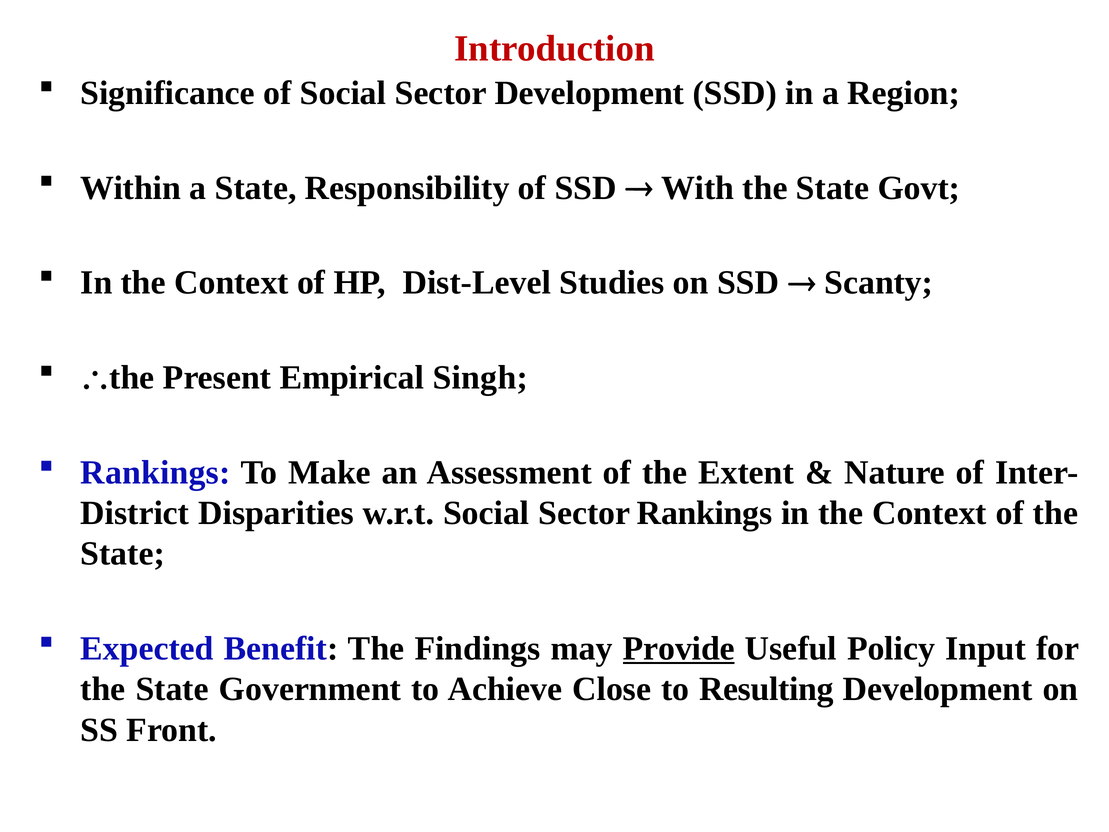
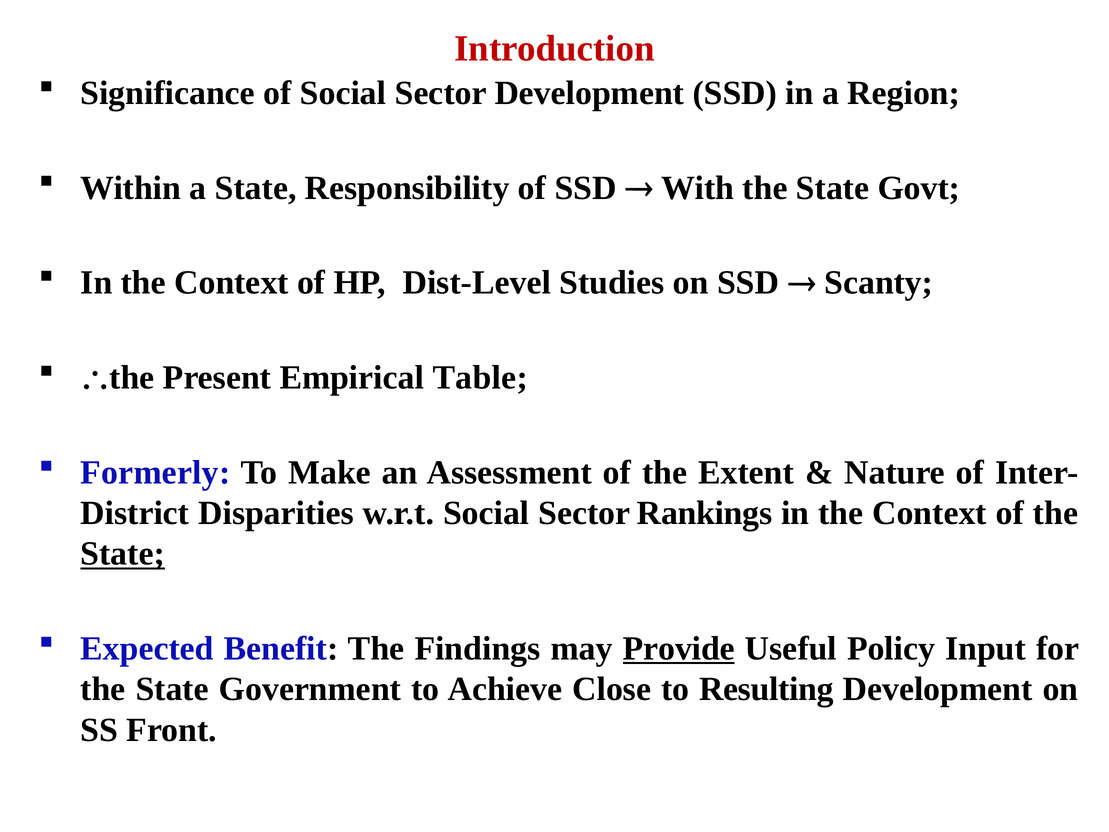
Singh: Singh -> Table
Rankings at (155, 472): Rankings -> Formerly
State at (123, 554) underline: none -> present
